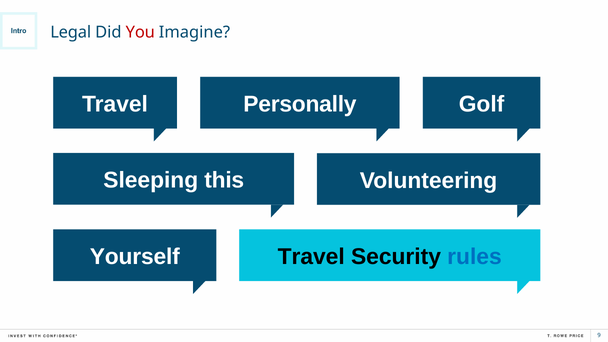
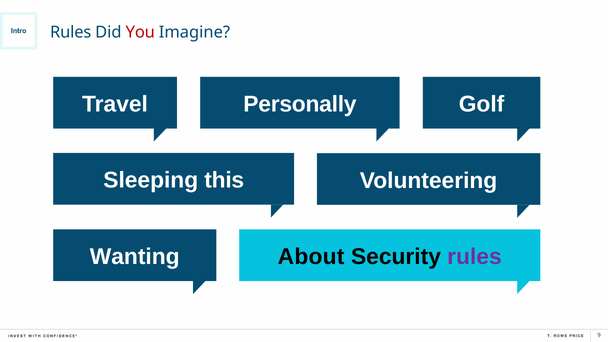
Legal at (71, 32): Legal -> Rules
Yourself: Yourself -> Wanting
Travel at (311, 257): Travel -> About
rules at (474, 257) colour: blue -> purple
